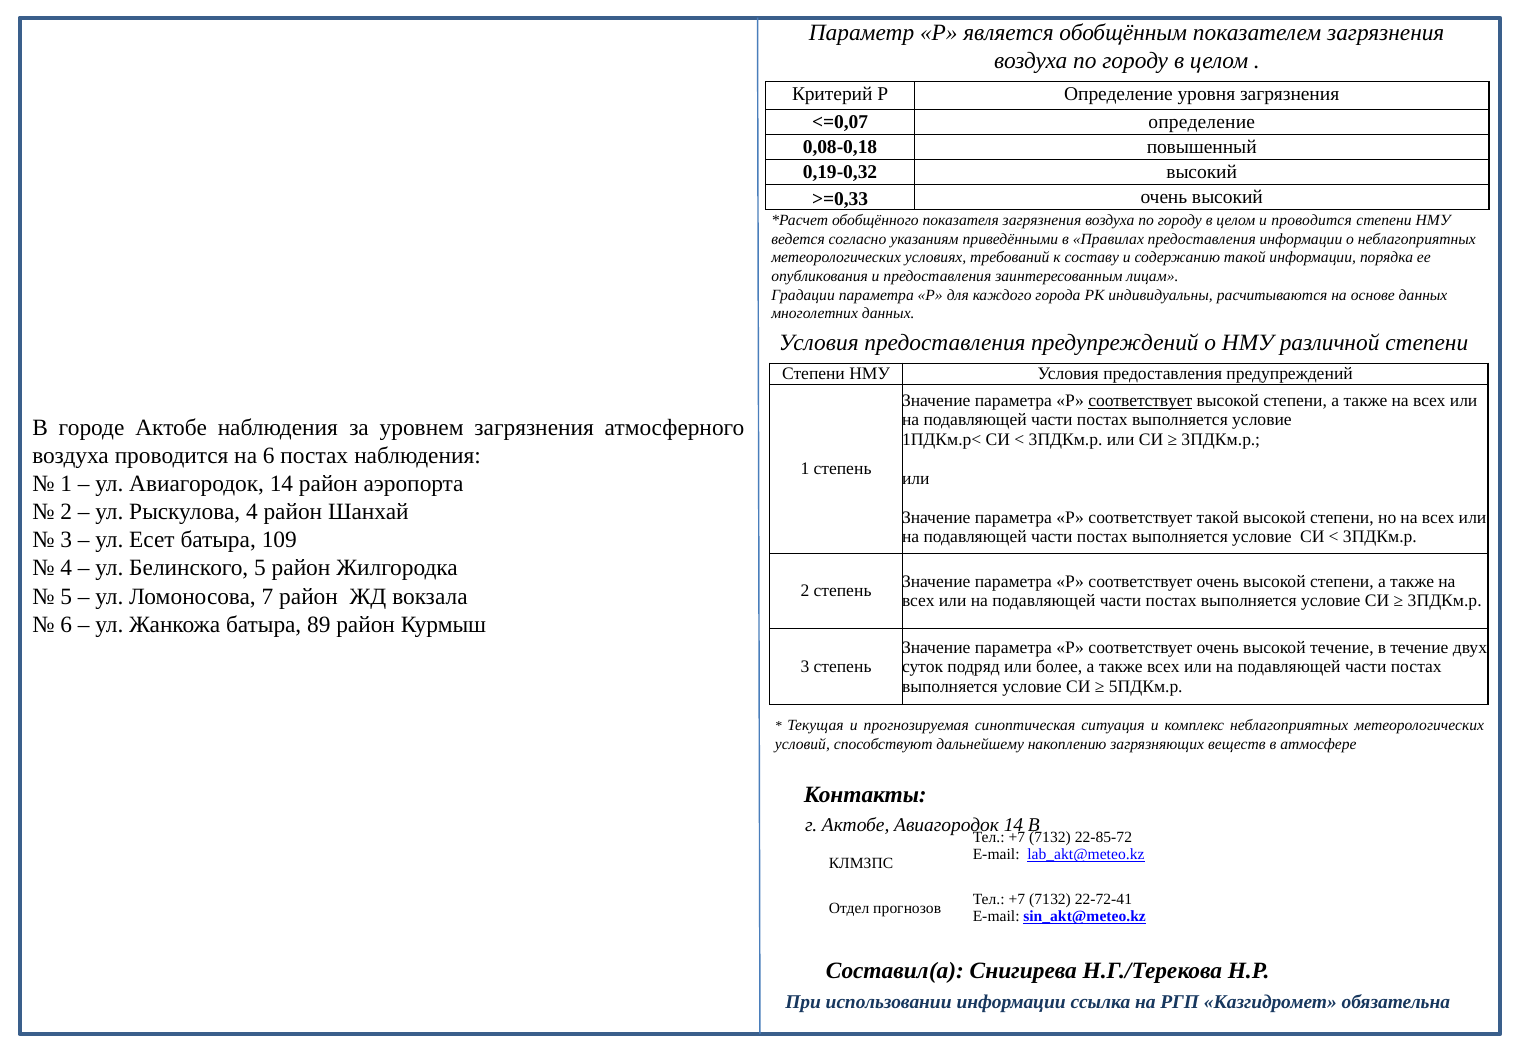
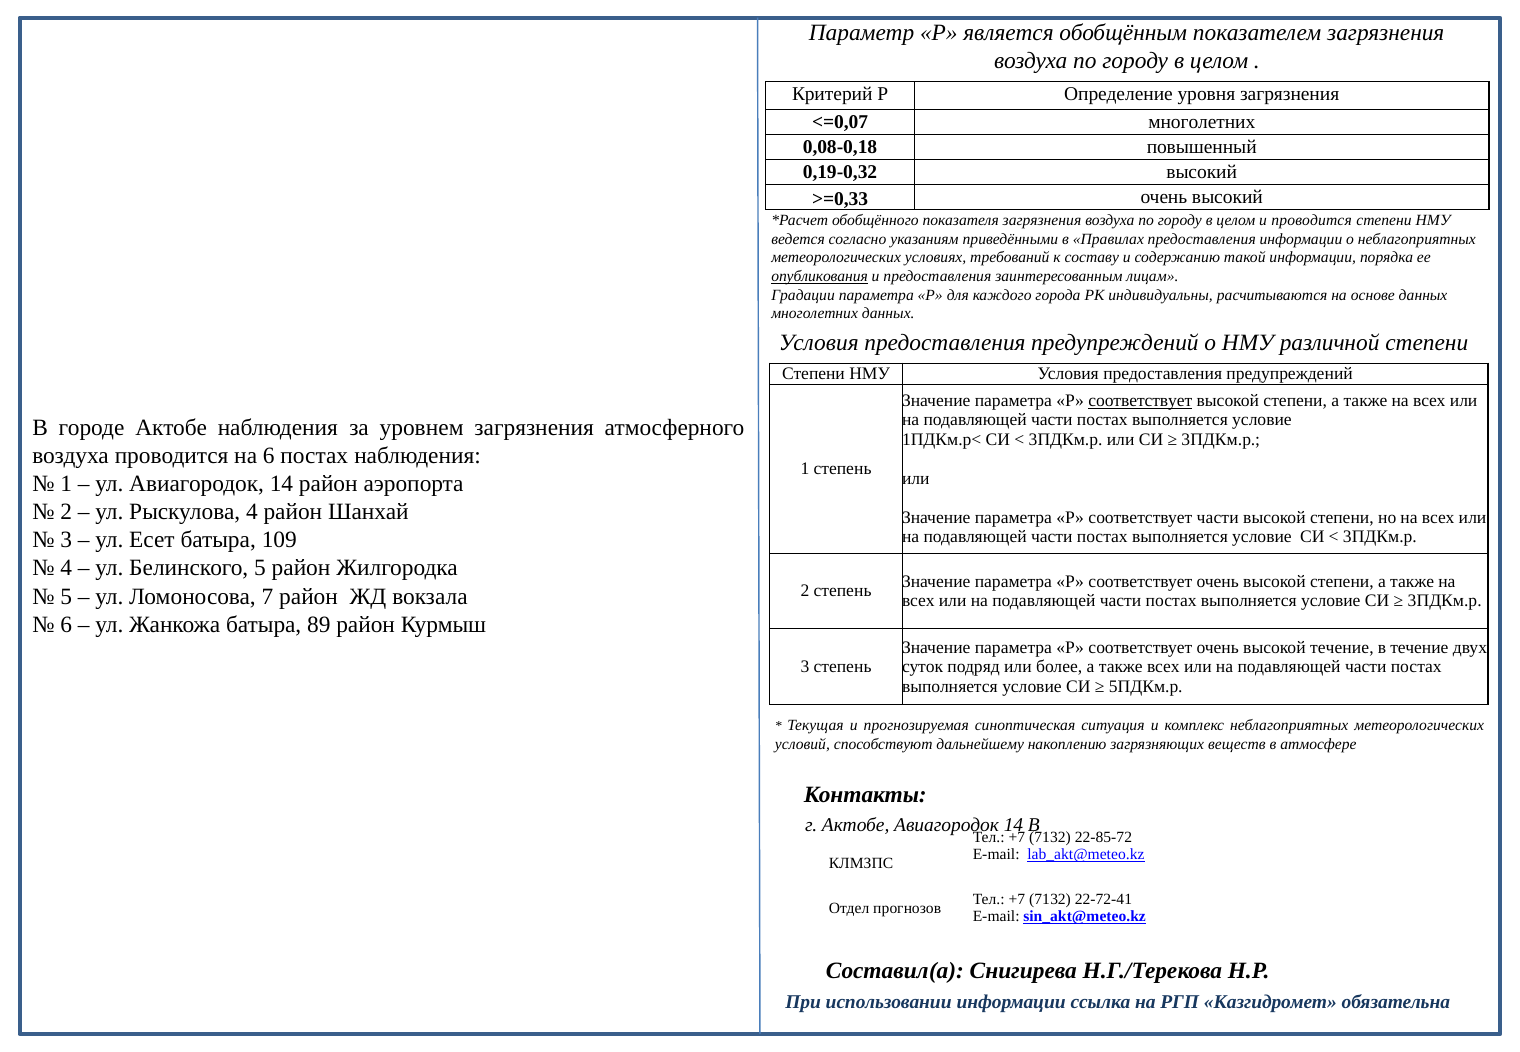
<=0,07 определение: определение -> многолетних
опубликования underline: none -> present
соответствует такой: такой -> части
